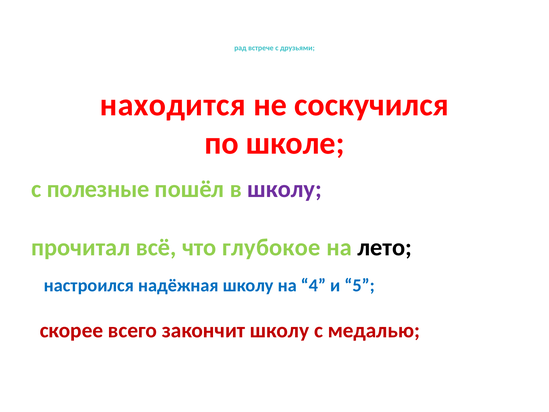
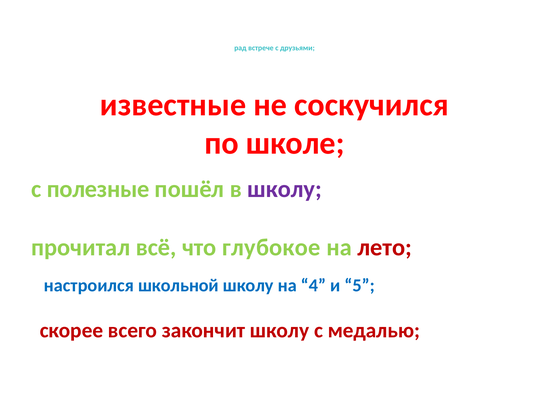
находится: находится -> известные
лето colour: black -> red
надёжная: надёжная -> школьной
